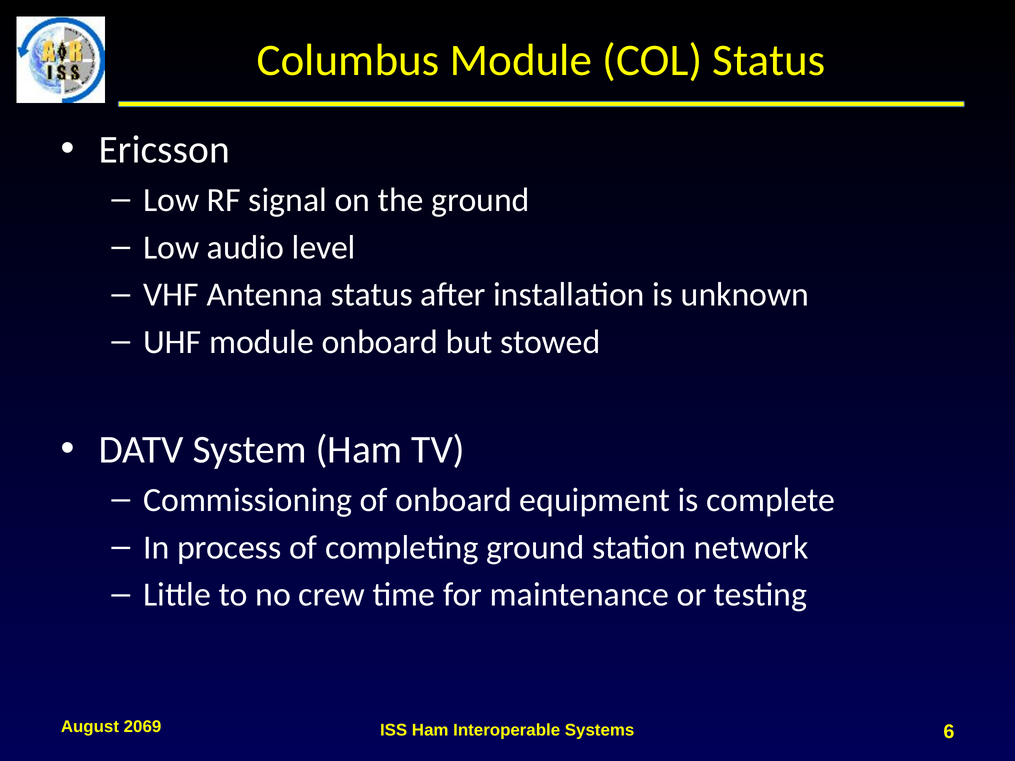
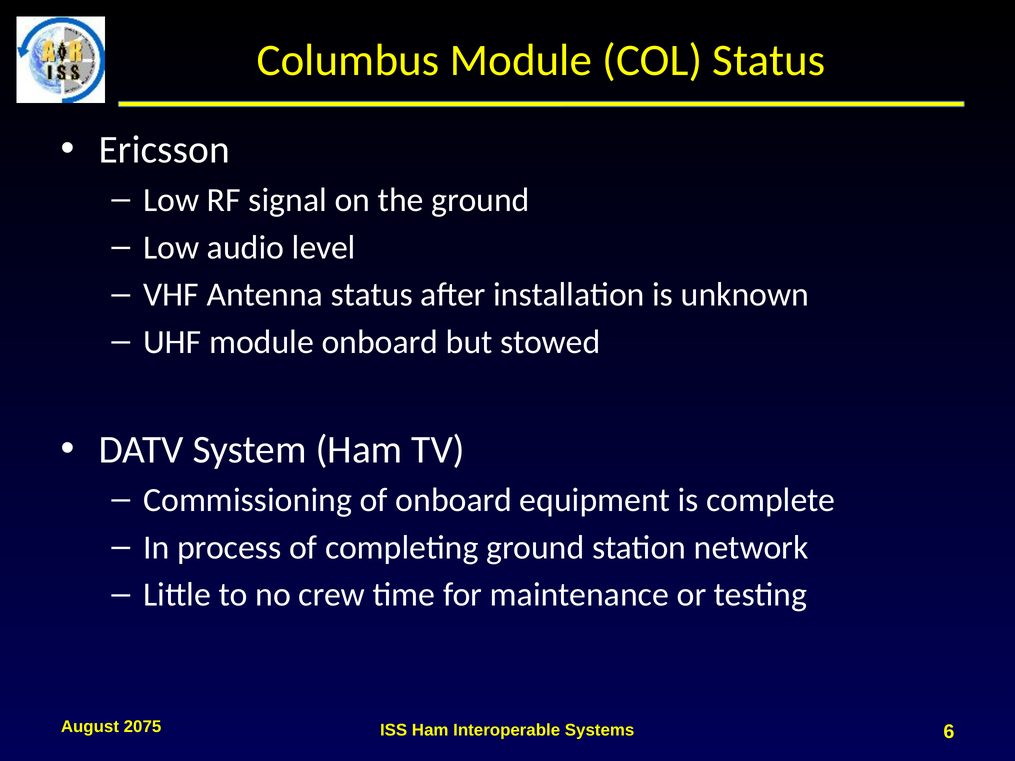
2069: 2069 -> 2075
